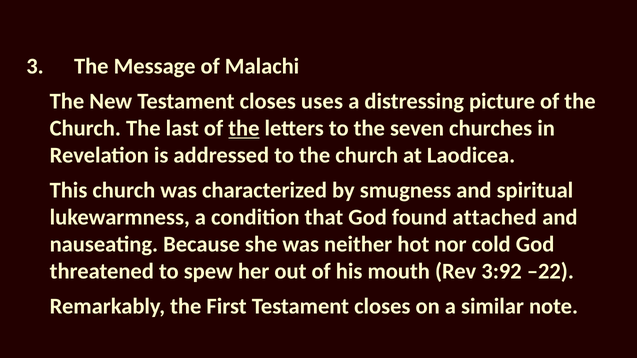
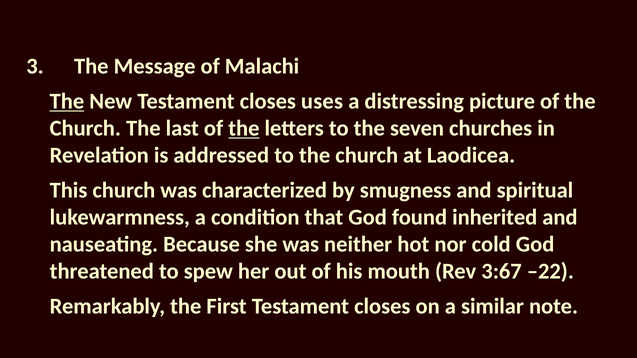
The at (67, 101) underline: none -> present
attached: attached -> inherited
3:92: 3:92 -> 3:67
